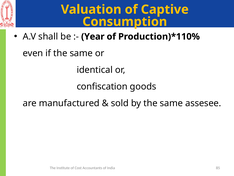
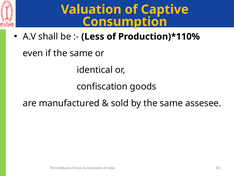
Year: Year -> Less
